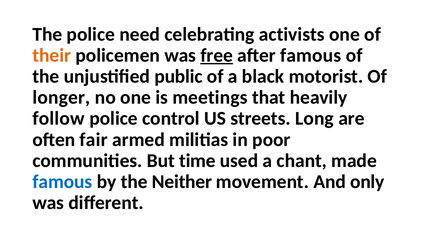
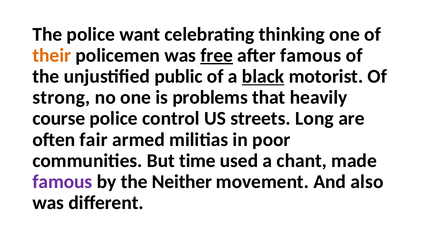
need: need -> want
activists: activists -> thinking
black underline: none -> present
longer: longer -> strong
meetings: meetings -> problems
follow: follow -> course
famous at (62, 182) colour: blue -> purple
only: only -> also
